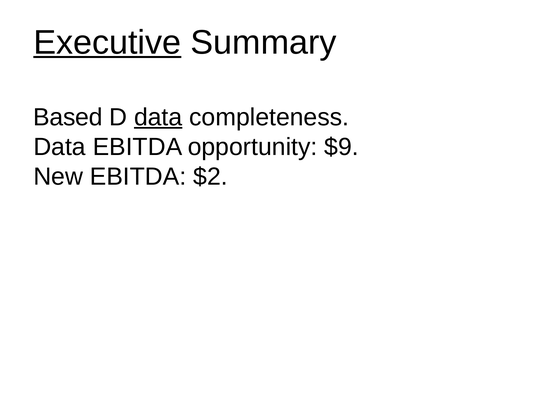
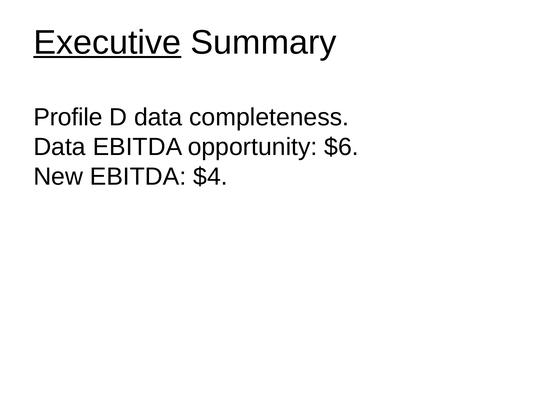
Based: Based -> Profile
data at (158, 117) underline: present -> none
$9: $9 -> $6
$2: $2 -> $4
